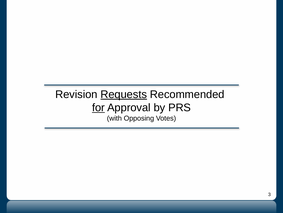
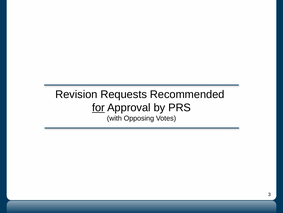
Requests underline: present -> none
